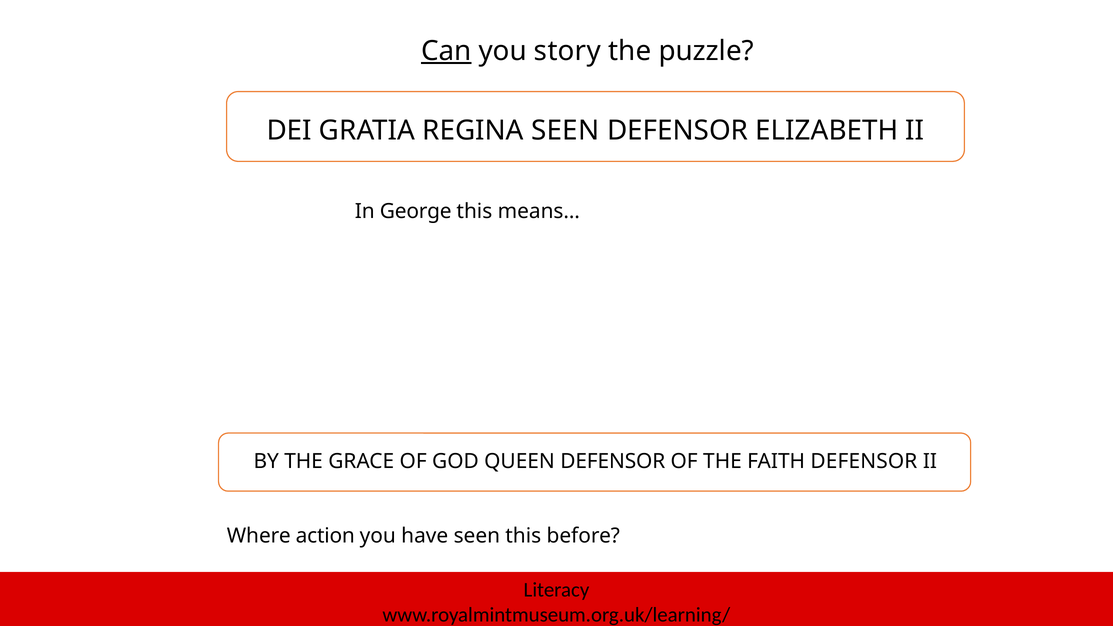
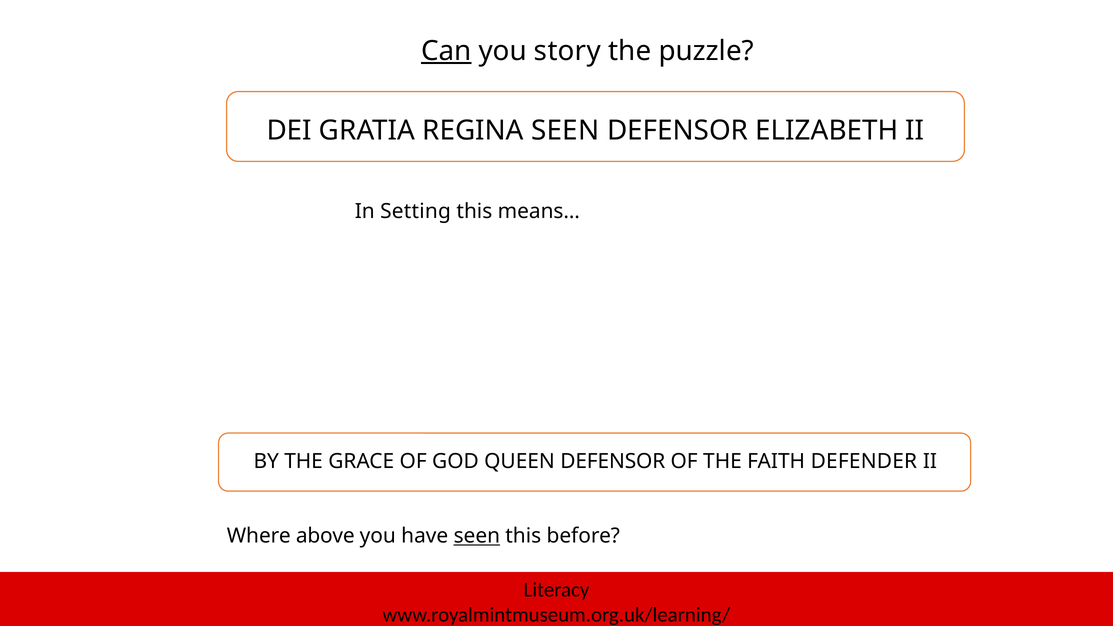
George: George -> Setting
FAITH DEFENSOR: DEFENSOR -> DEFENDER
action: action -> above
seen at (477, 536) underline: none -> present
